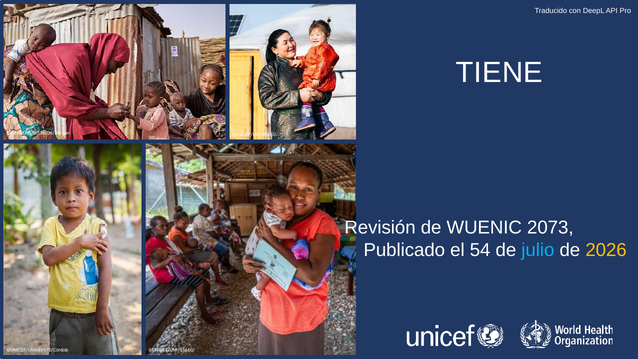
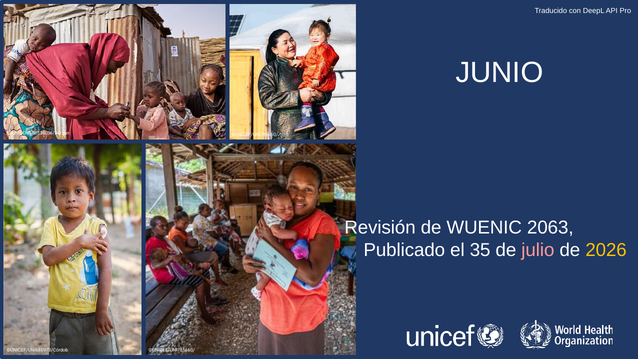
TIENE: TIENE -> JUNIO
2073: 2073 -> 2063
54: 54 -> 35
julio colour: light blue -> pink
